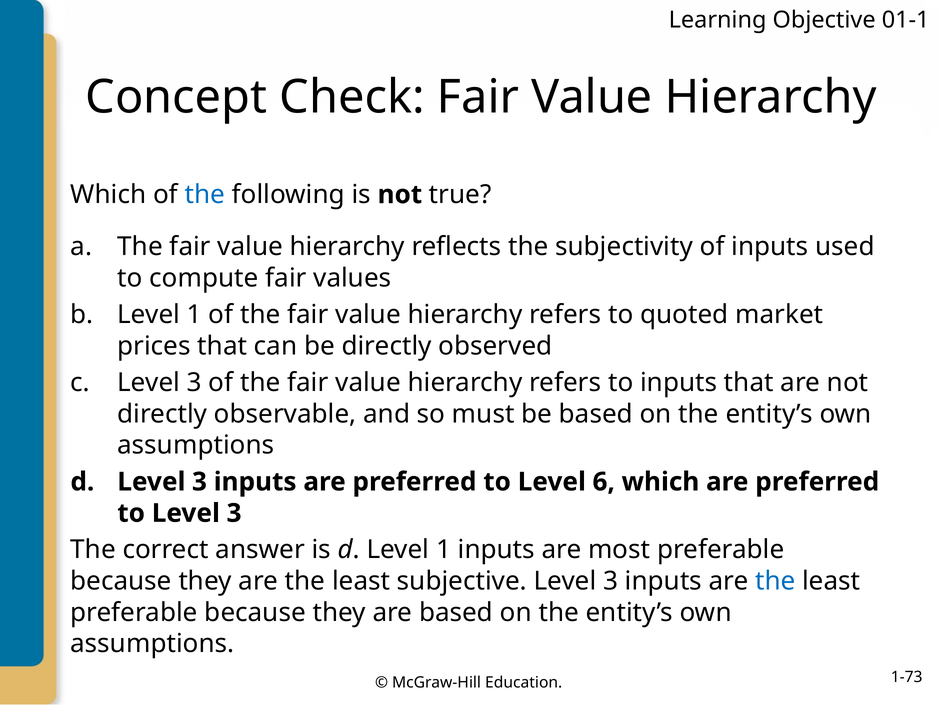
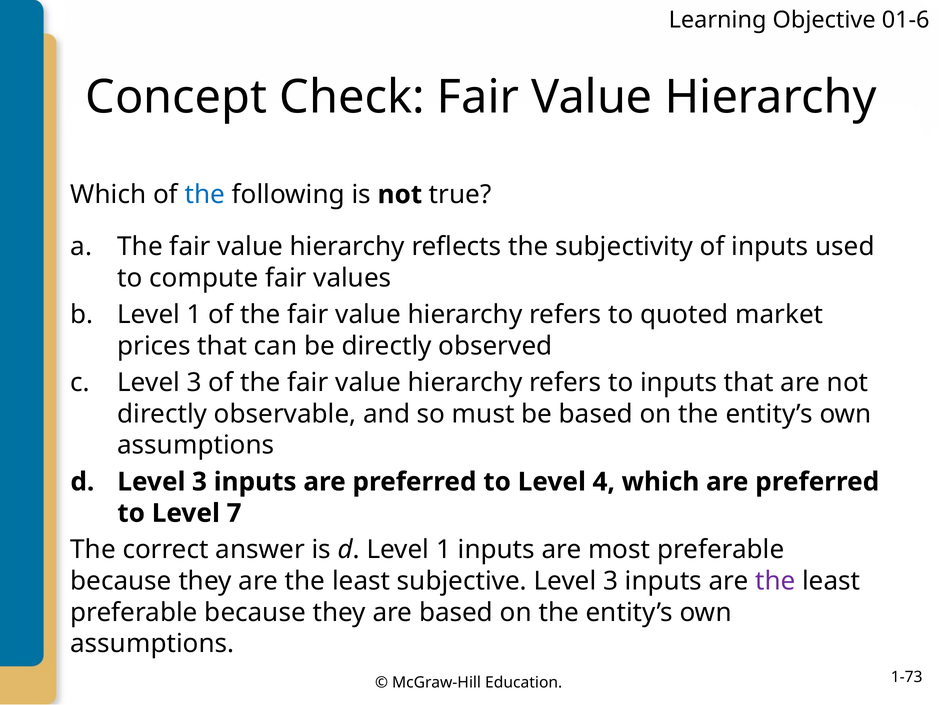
01-1: 01-1 -> 01-6
6: 6 -> 4
to Level 3: 3 -> 7
the at (775, 580) colour: blue -> purple
